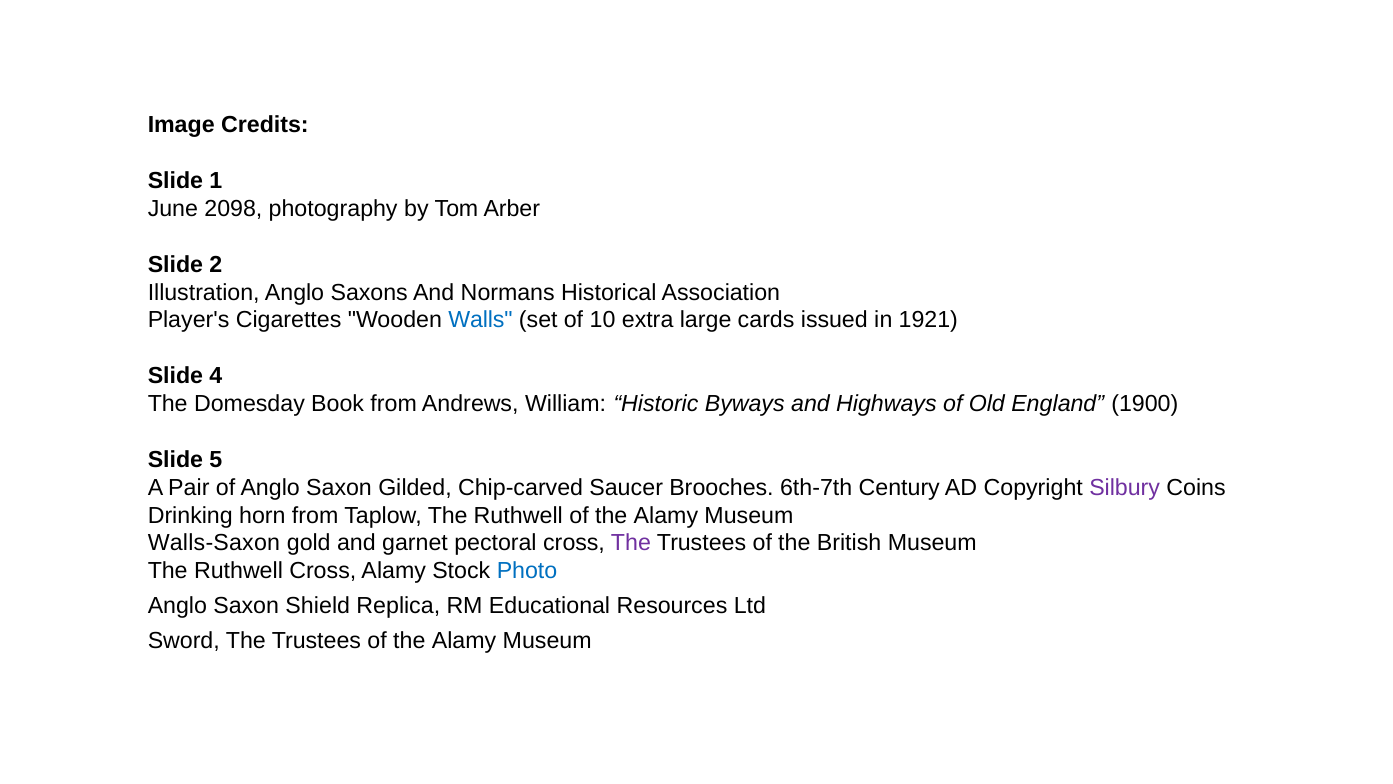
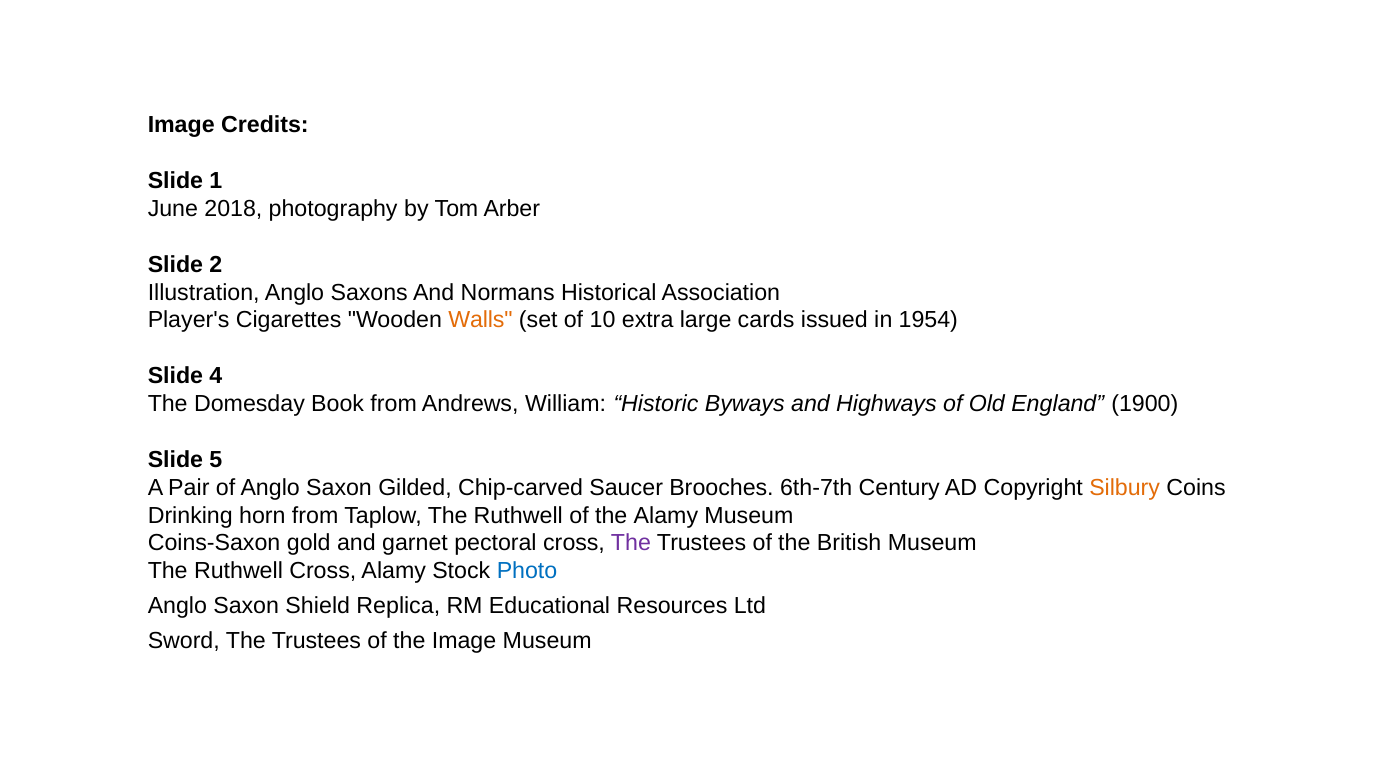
2098: 2098 -> 2018
Walls colour: blue -> orange
1921: 1921 -> 1954
Silbury colour: purple -> orange
Walls-Saxon: Walls-Saxon -> Coins-Saxon
Trustees of the Alamy: Alamy -> Image
